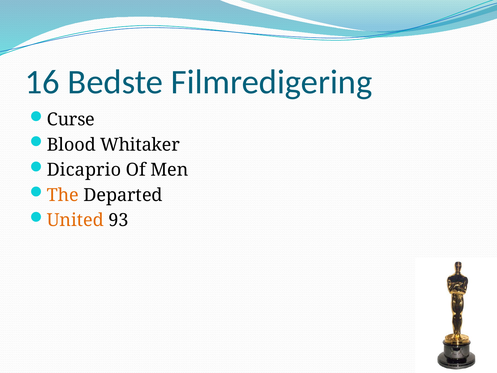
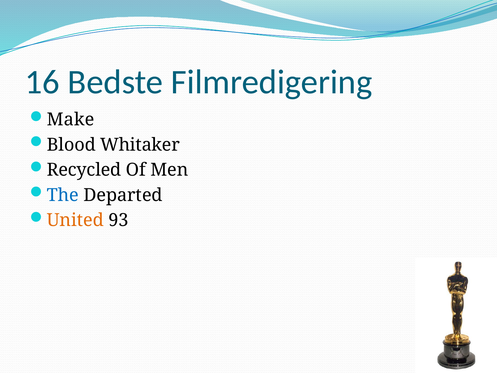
Curse: Curse -> Make
Dicaprio: Dicaprio -> Recycled
The colour: orange -> blue
